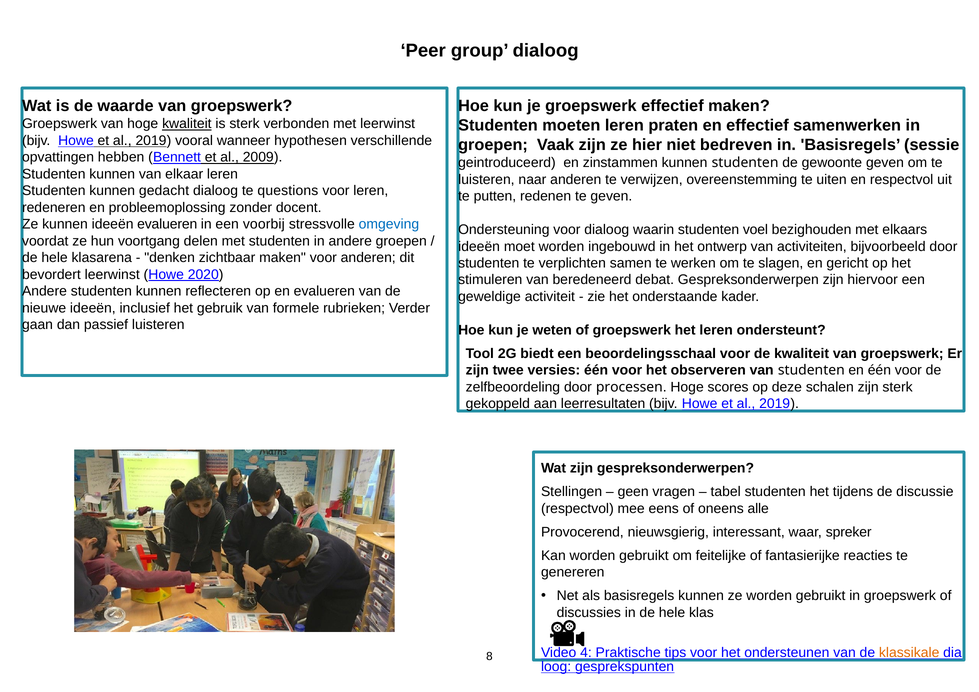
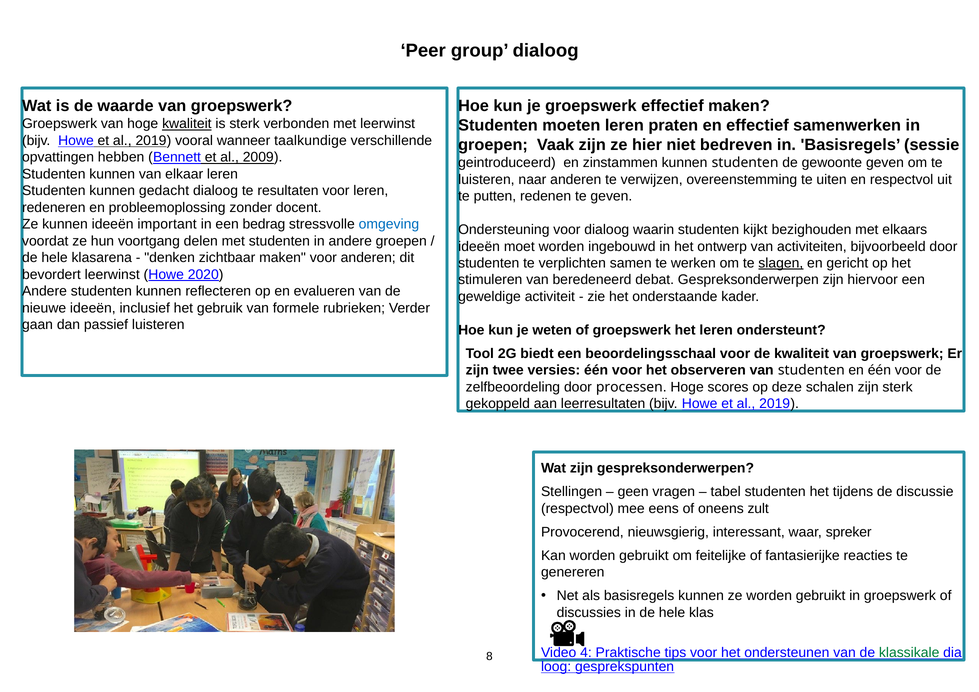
hypothesen: hypothesen -> taalkundige
questions: questions -> resultaten
ideeën evalueren: evalueren -> important
voorbij: voorbij -> bedrag
voel: voel -> kijkt
slagen underline: none -> present
alle: alle -> zult
klassikale colour: orange -> green
